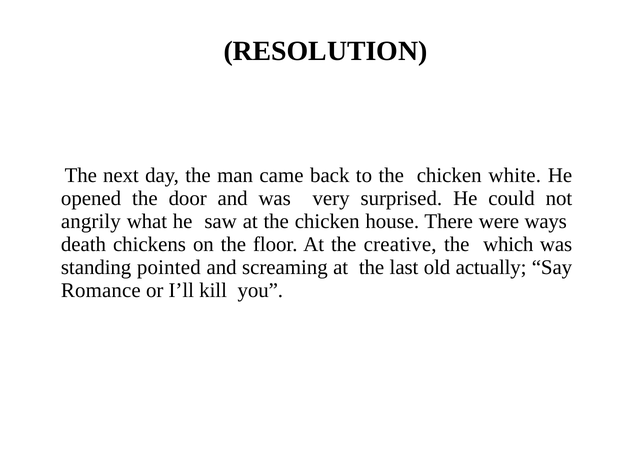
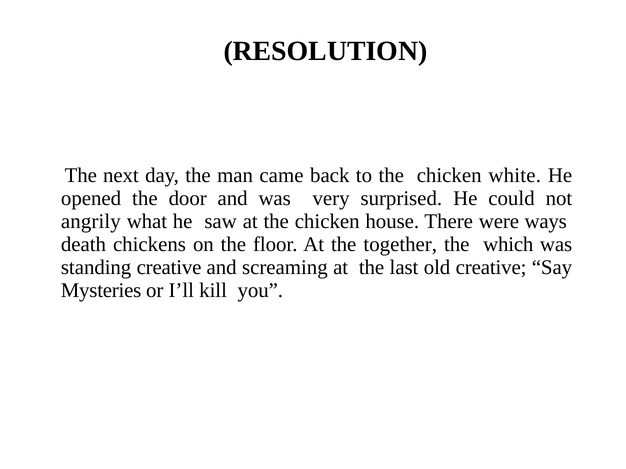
creative: creative -> together
standing pointed: pointed -> creative
old actually: actually -> creative
Romance: Romance -> Mysteries
